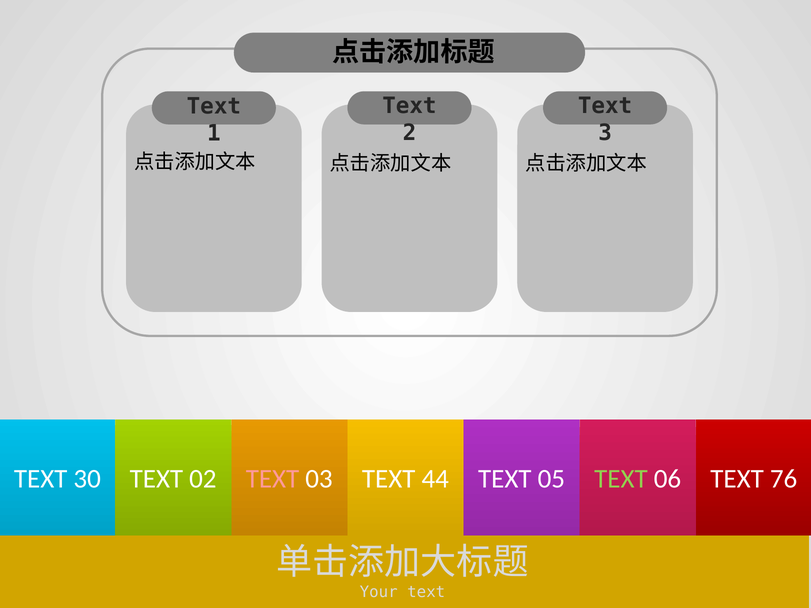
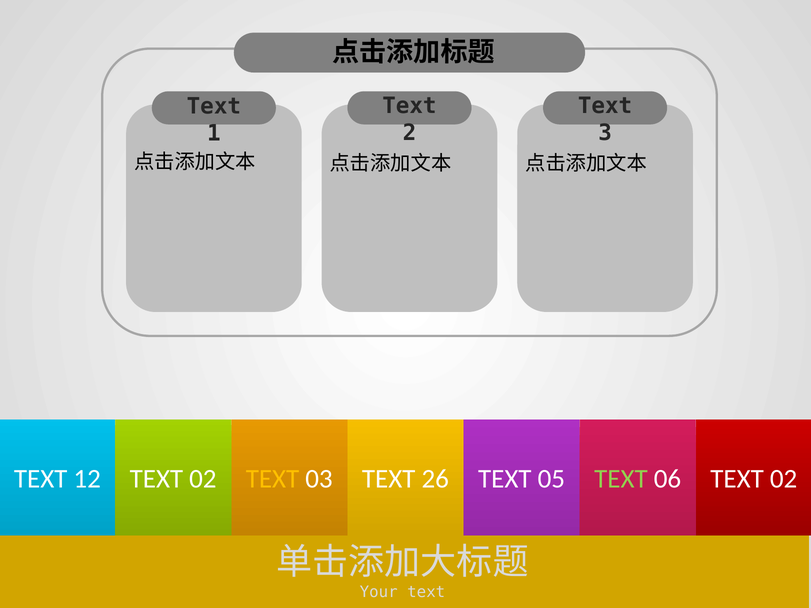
30: 30 -> 12
TEXT at (273, 479) colour: pink -> yellow
44: 44 -> 26
06 TEXT 76: 76 -> 02
